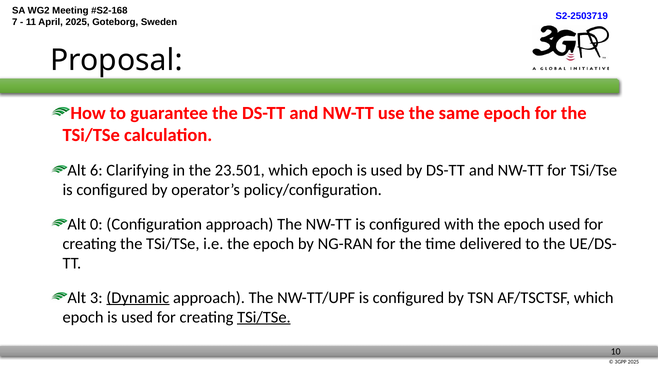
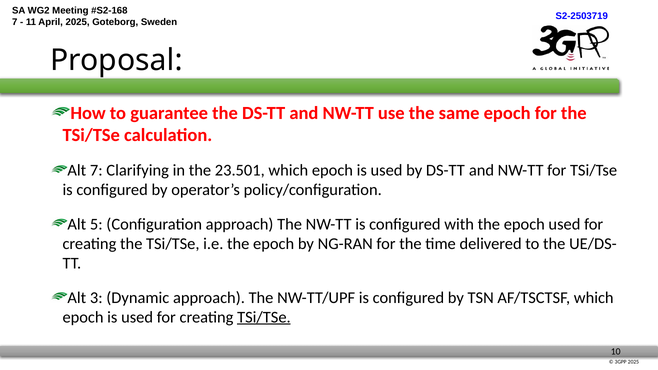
Alt 6: 6 -> 7
0: 0 -> 5
Dynamic underline: present -> none
